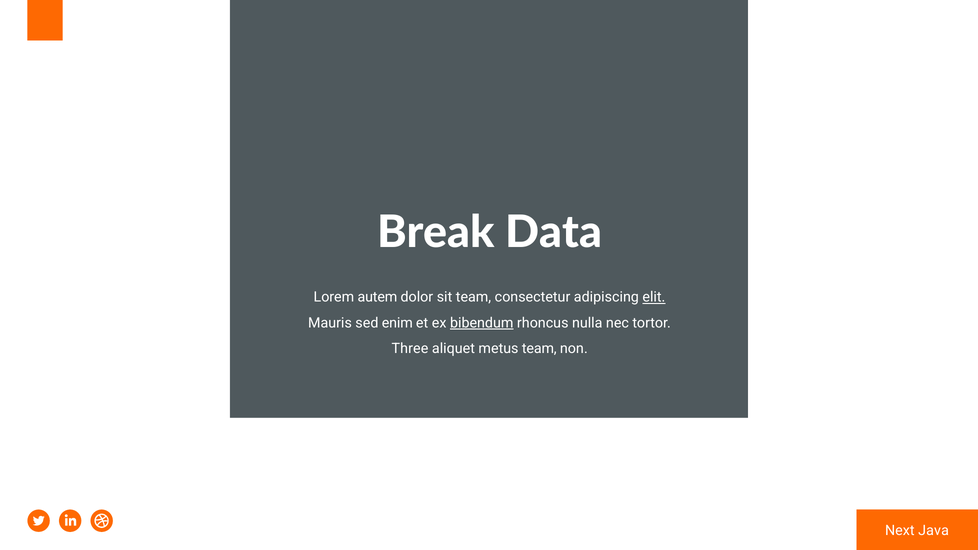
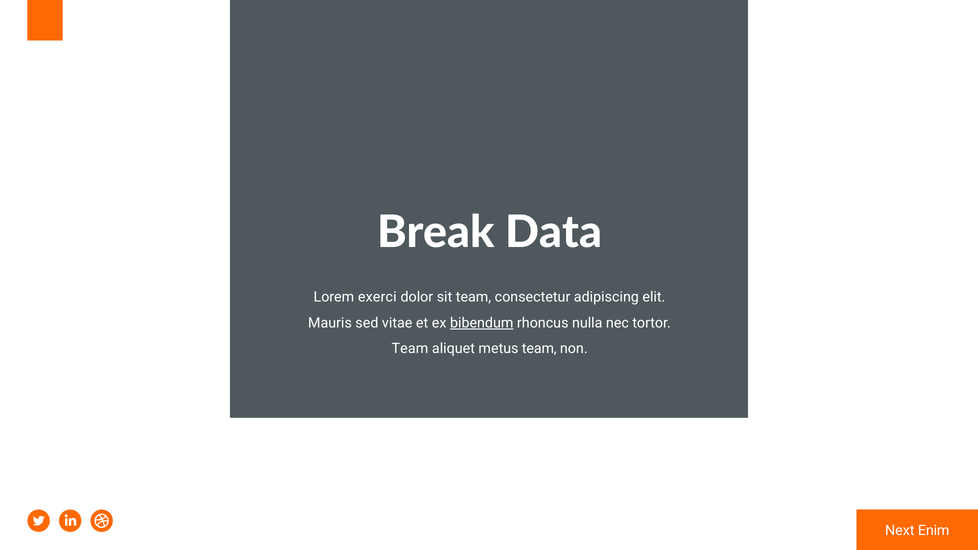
autem: autem -> exerci
elit underline: present -> none
enim: enim -> vitae
Three at (410, 349): Three -> Team
Java: Java -> Enim
